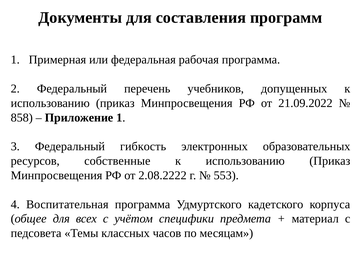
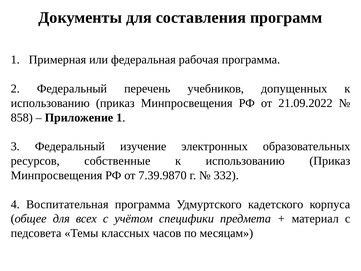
гибкость: гибкость -> изучение
2.08.2222: 2.08.2222 -> 7.39.9870
553: 553 -> 332
